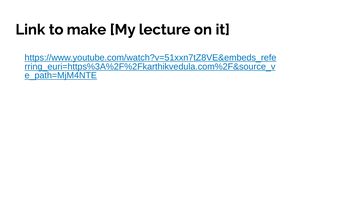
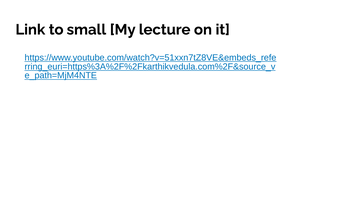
make: make -> small
